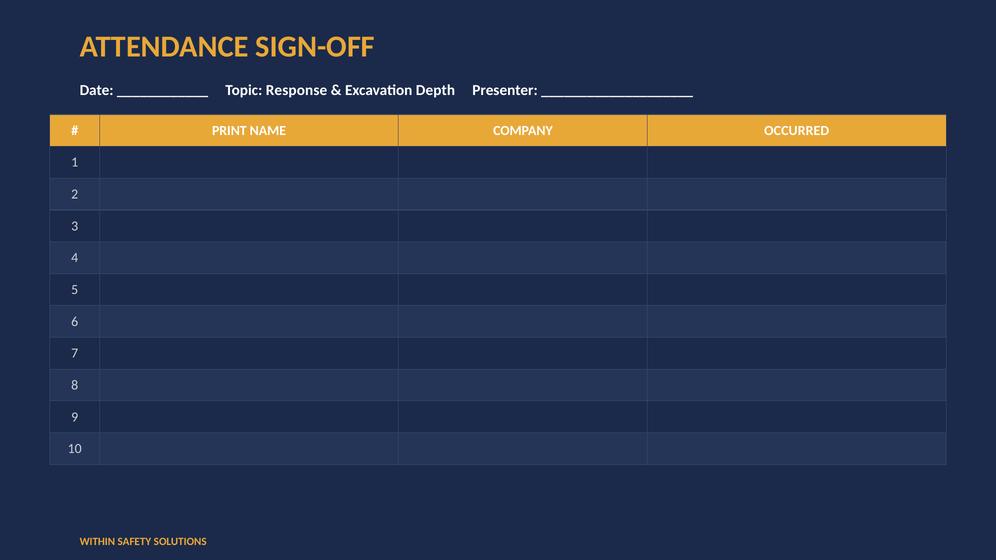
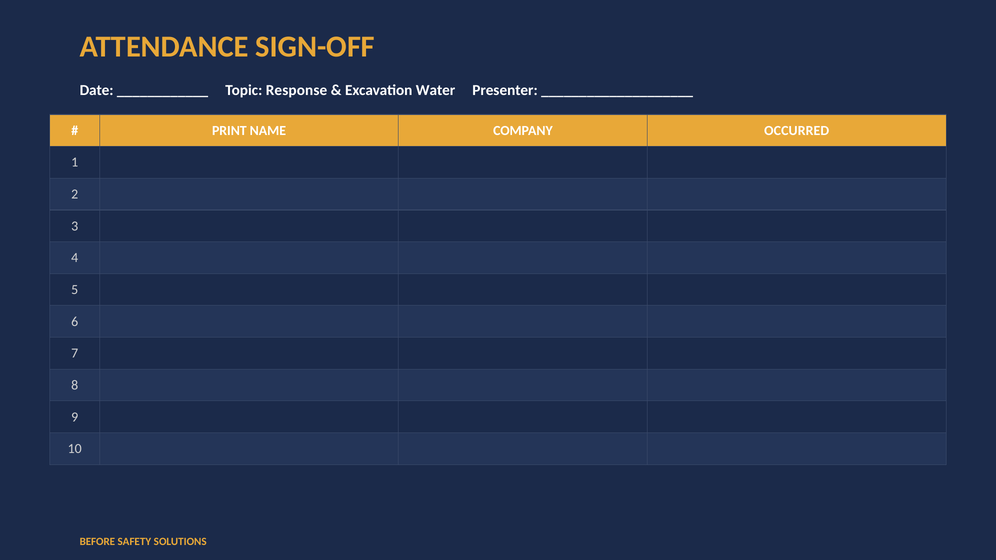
Depth: Depth -> Water
WITHIN: WITHIN -> BEFORE
